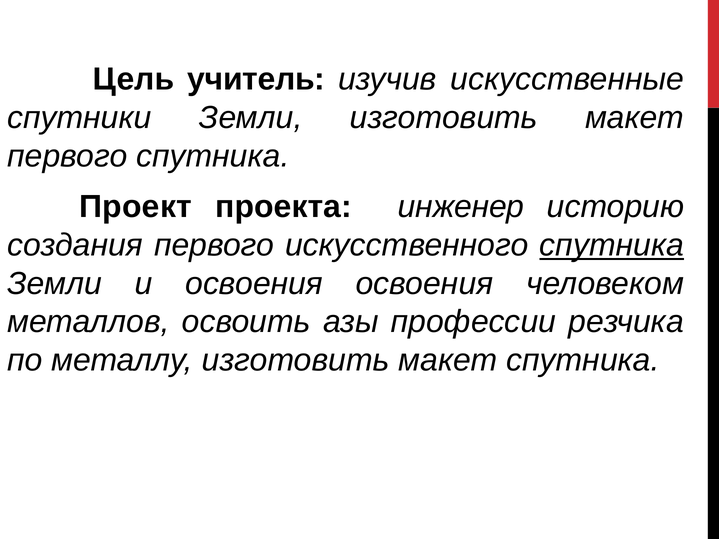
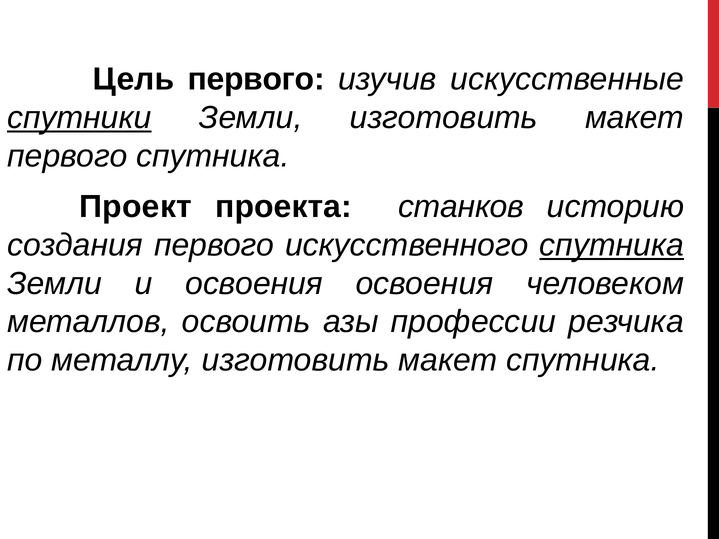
Цель учитель: учитель -> первого
спутники underline: none -> present
инженер: инженер -> станков
